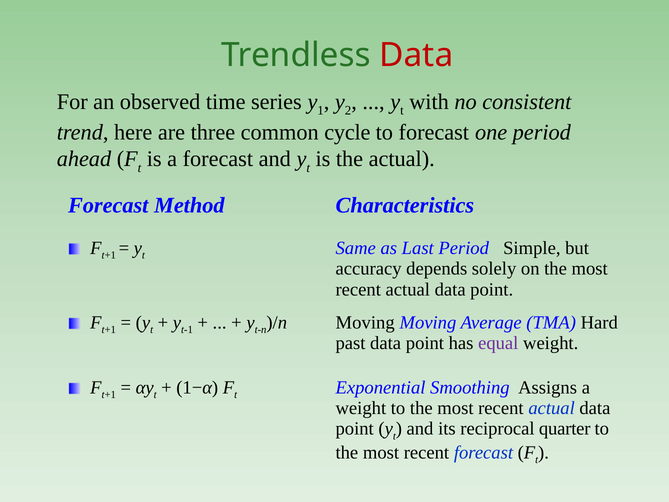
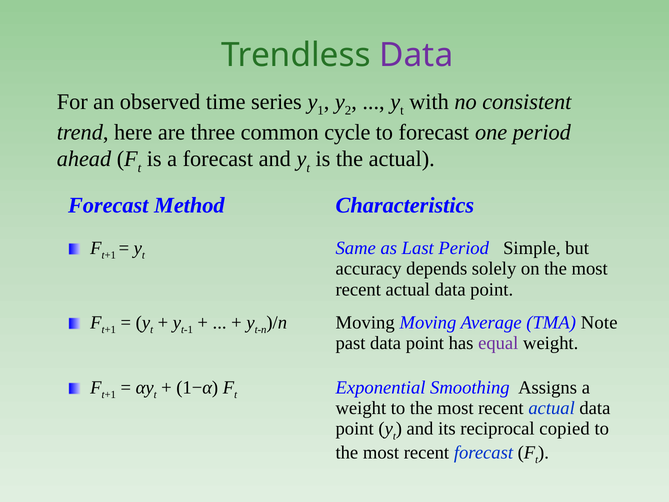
Data at (416, 55) colour: red -> purple
Hard: Hard -> Note
quarter: quarter -> copied
